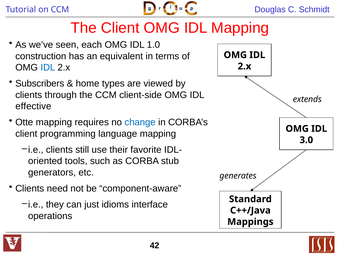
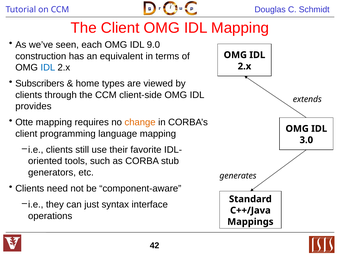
1.0: 1.0 -> 9.0
effective: effective -> provides
change colour: blue -> orange
idioms: idioms -> syntax
